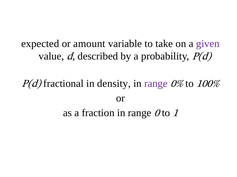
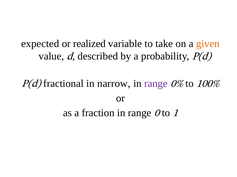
amount: amount -> realized
given colour: purple -> orange
density: density -> narrow
